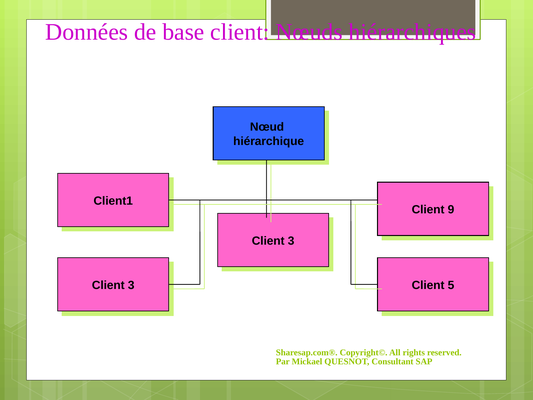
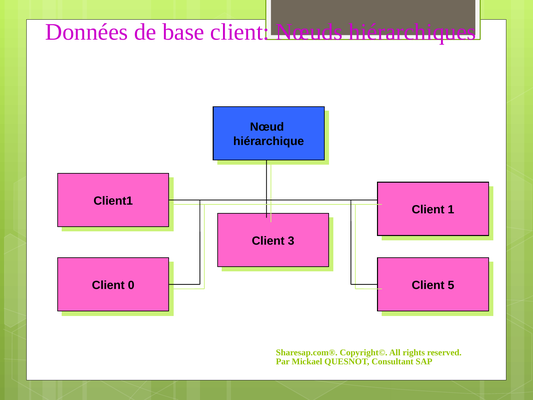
9: 9 -> 1
3 at (131, 285): 3 -> 0
